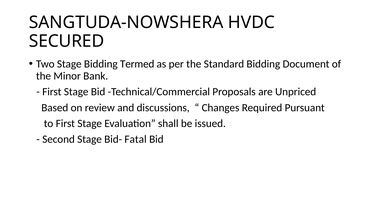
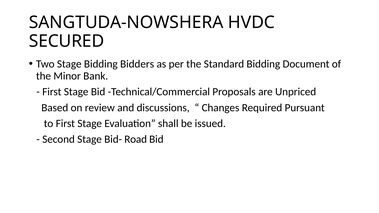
Termed: Termed -> Bidders
Fatal: Fatal -> Road
